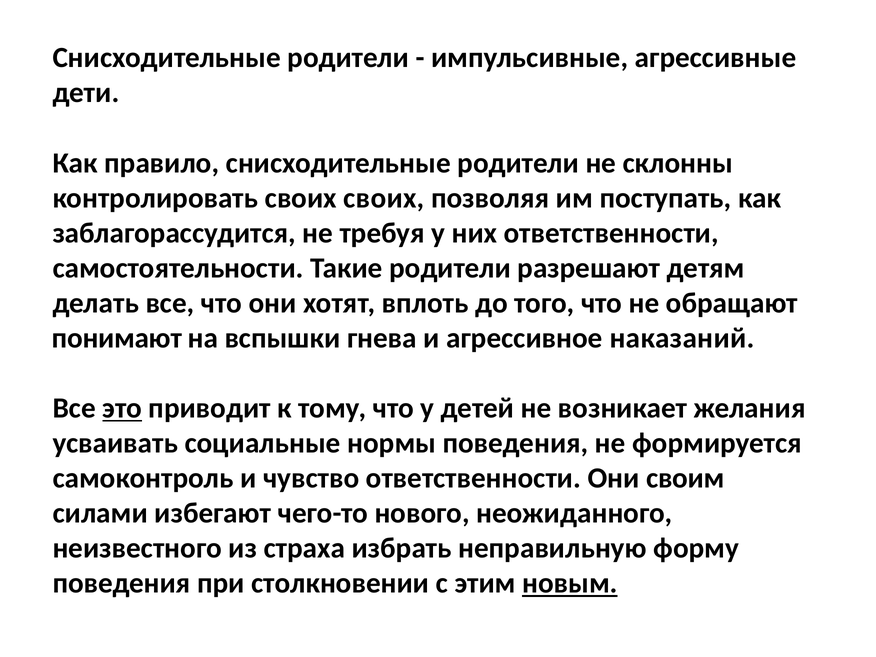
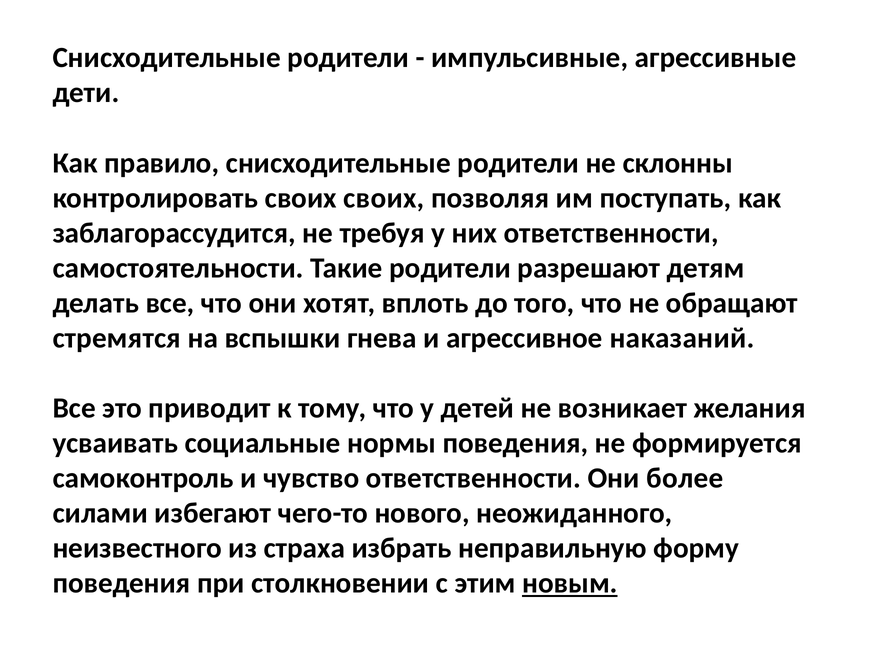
понимают: понимают -> стремятся
это underline: present -> none
своим: своим -> более
